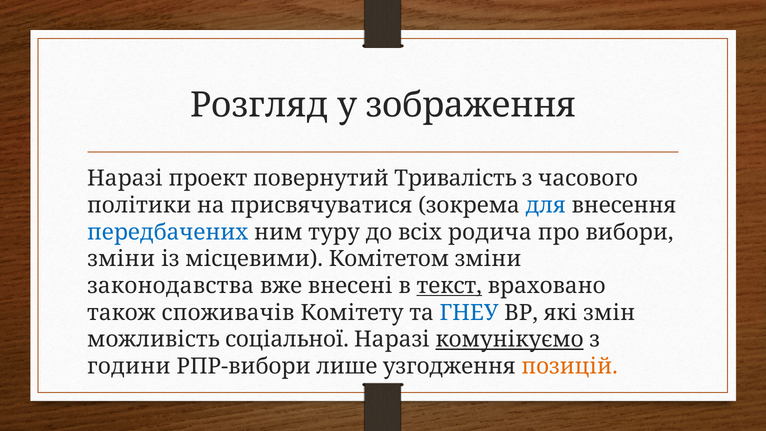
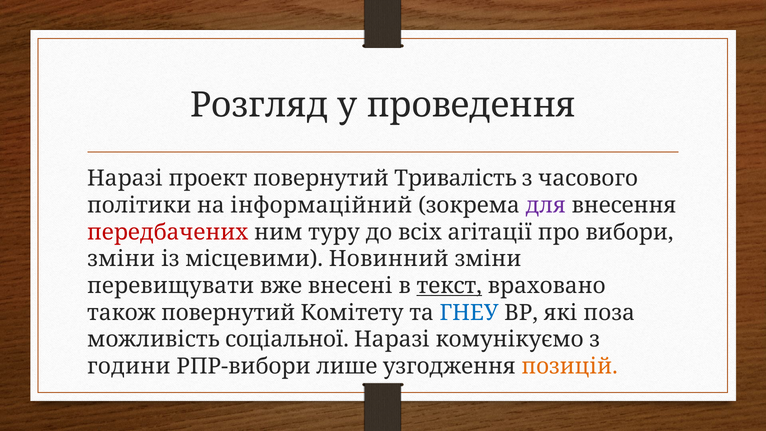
зображення: зображення -> проведення
присвячуватися: присвячуватися -> інформаційний
для colour: blue -> purple
передбачених colour: blue -> red
родича: родича -> агітації
Комітетом: Комітетом -> Новинний
законодавства: законодавства -> перевищувати
також споживачів: споживачів -> повернутий
змін: змін -> поза
комунікуємо underline: present -> none
